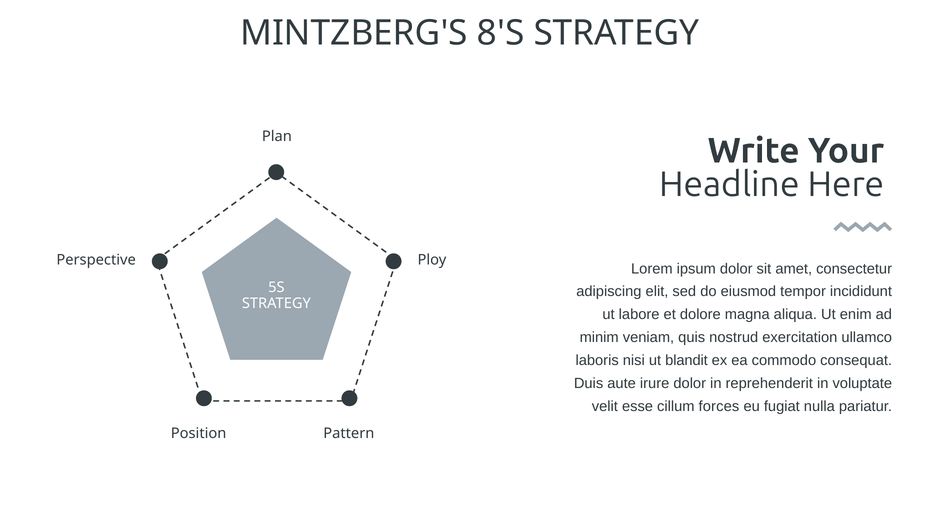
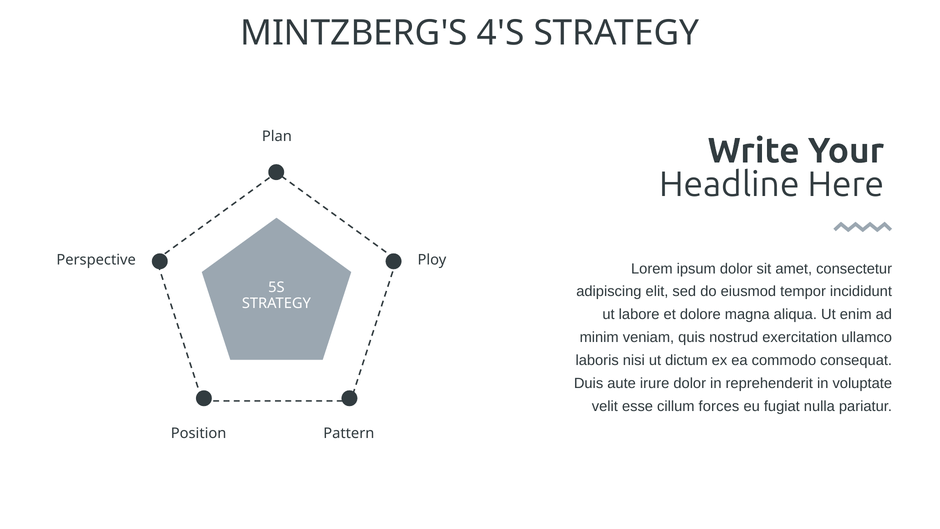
8'S: 8'S -> 4'S
blandit: blandit -> dictum
